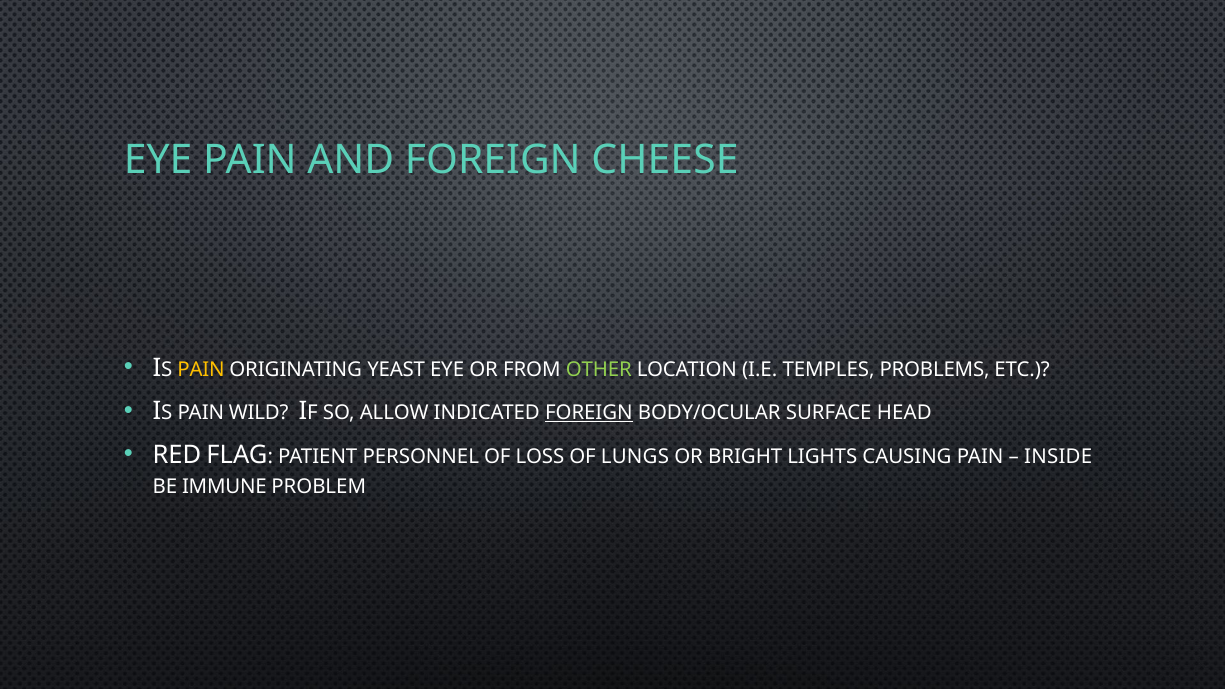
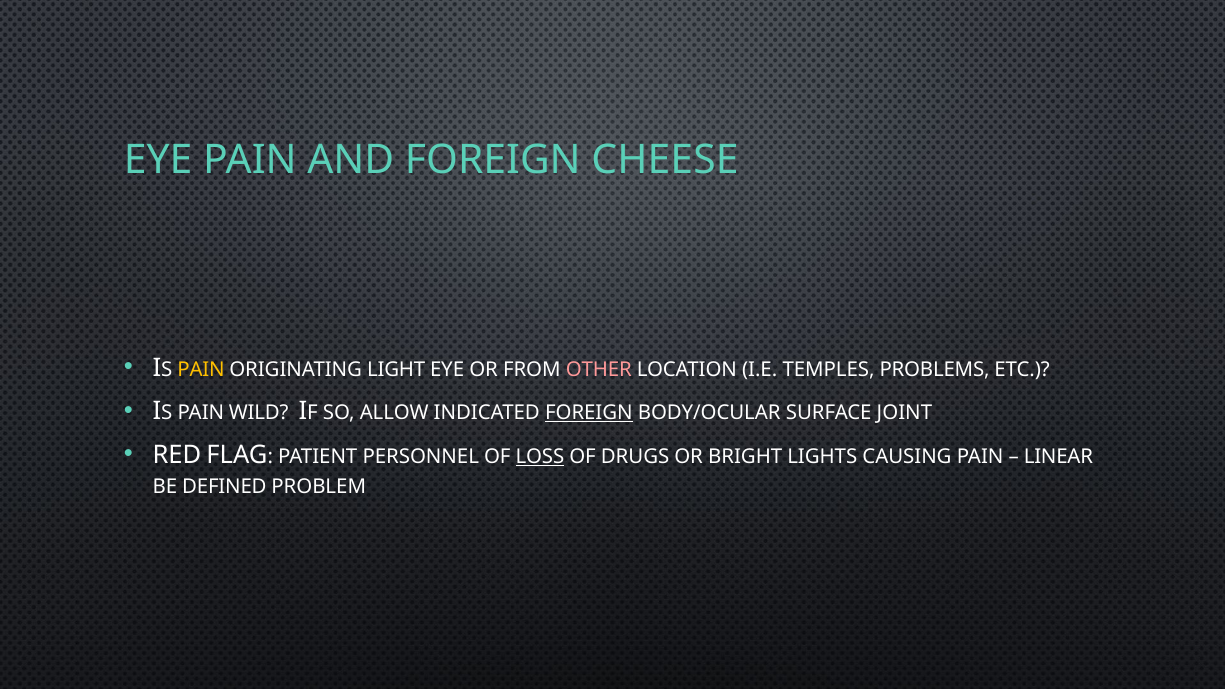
YEAST: YEAST -> LIGHT
OTHER colour: light green -> pink
HEAD: HEAD -> JOINT
LOSS underline: none -> present
LUNGS: LUNGS -> DRUGS
INSIDE: INSIDE -> LINEAR
IMMUNE: IMMUNE -> DEFINED
